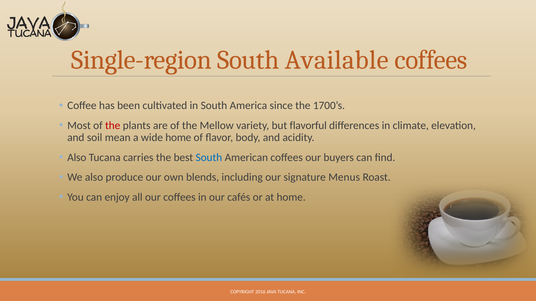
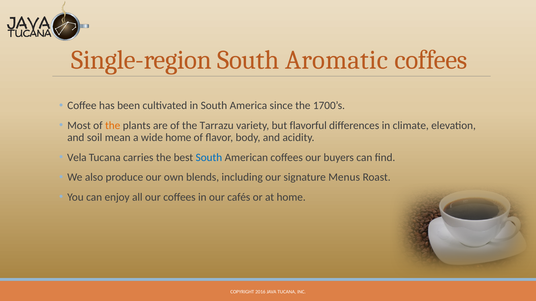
Available: Available -> Aromatic
the at (113, 126) colour: red -> orange
Mellow: Mellow -> Tarrazu
Also at (77, 158): Also -> Vela
